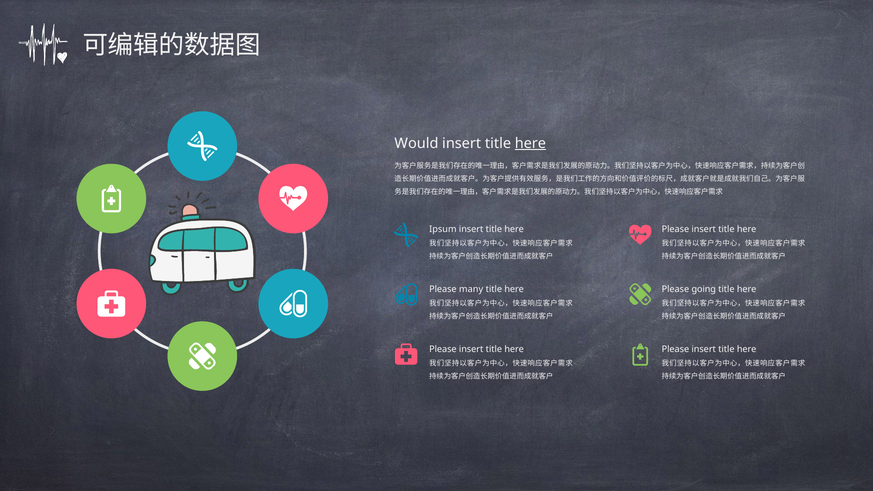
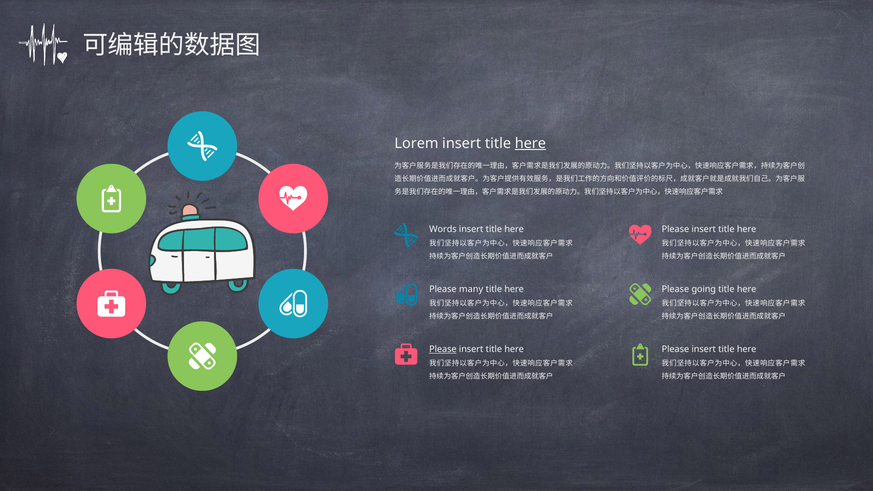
Would: Would -> Lorem
Ipsum: Ipsum -> Words
Please at (443, 349) underline: none -> present
